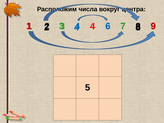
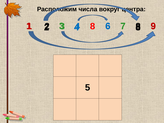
4 at (93, 26): 4 -> 8
